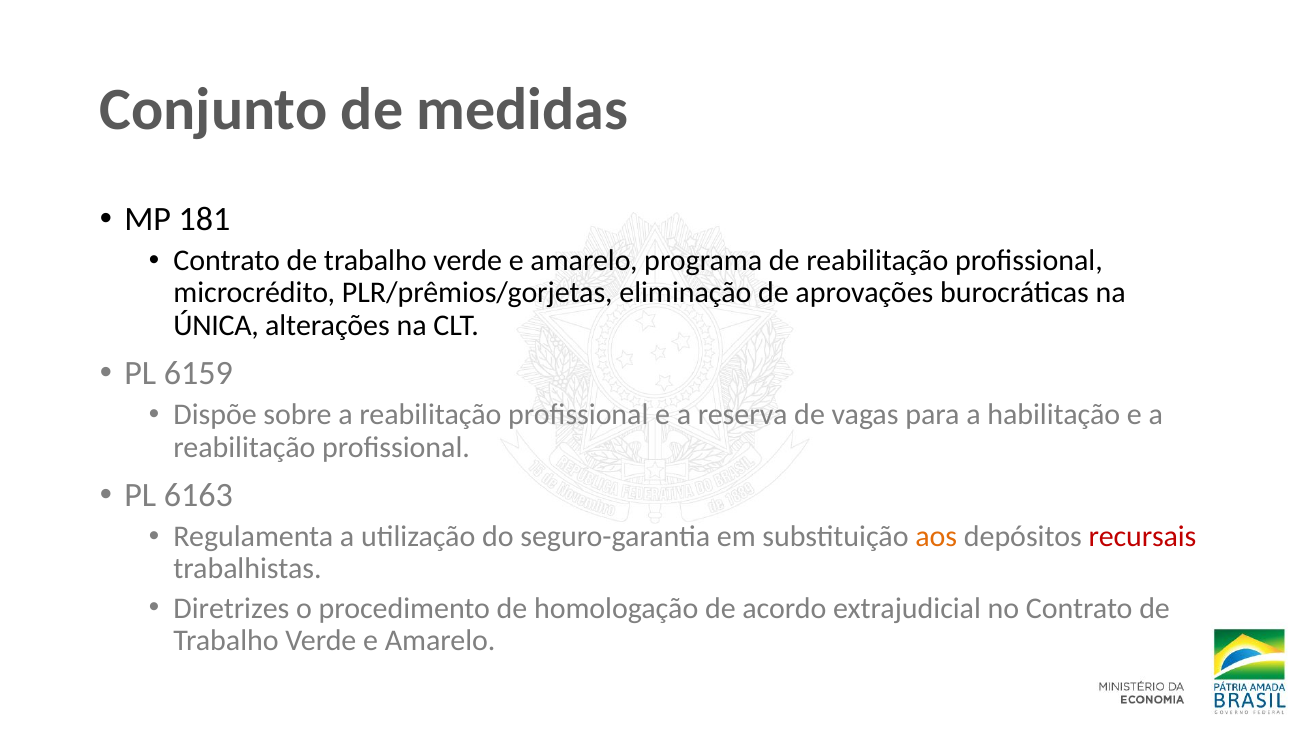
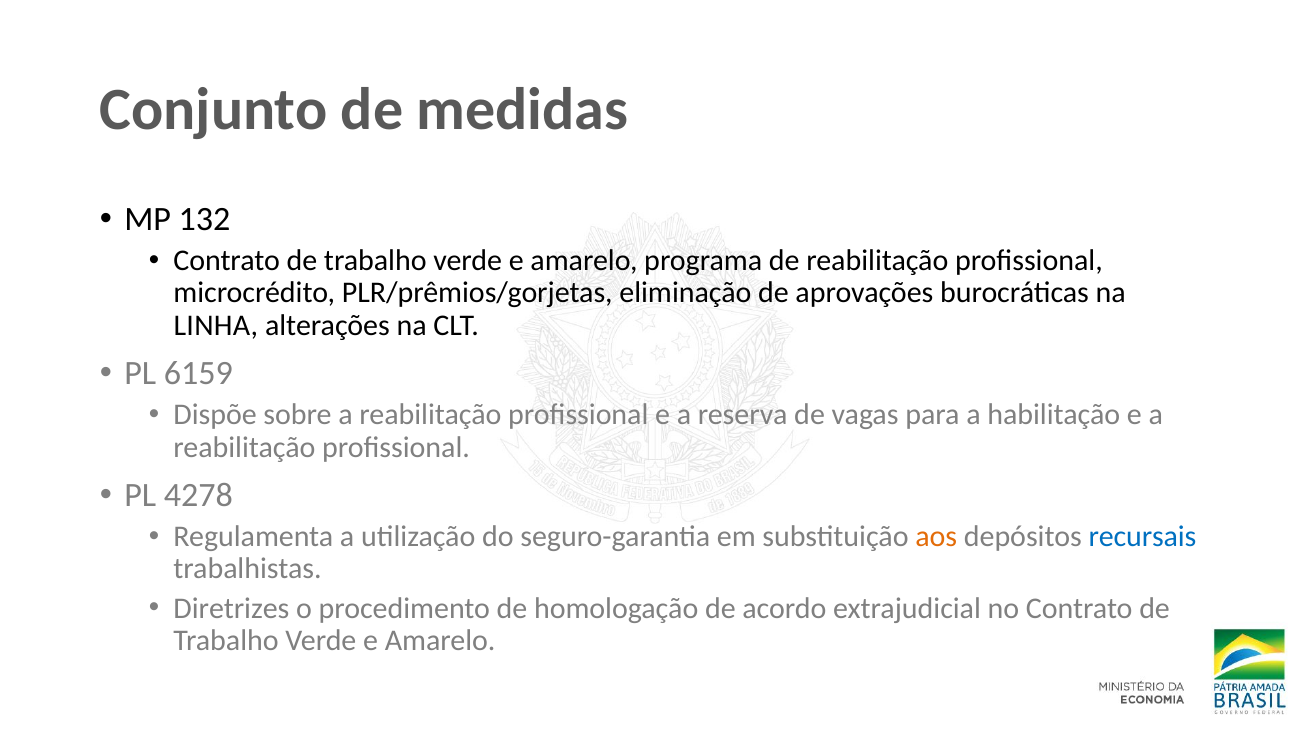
181: 181 -> 132
ÚNICA: ÚNICA -> LINHA
6163: 6163 -> 4278
recursais colour: red -> blue
